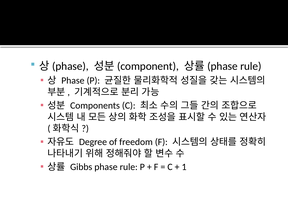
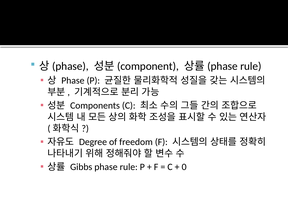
1: 1 -> 0
